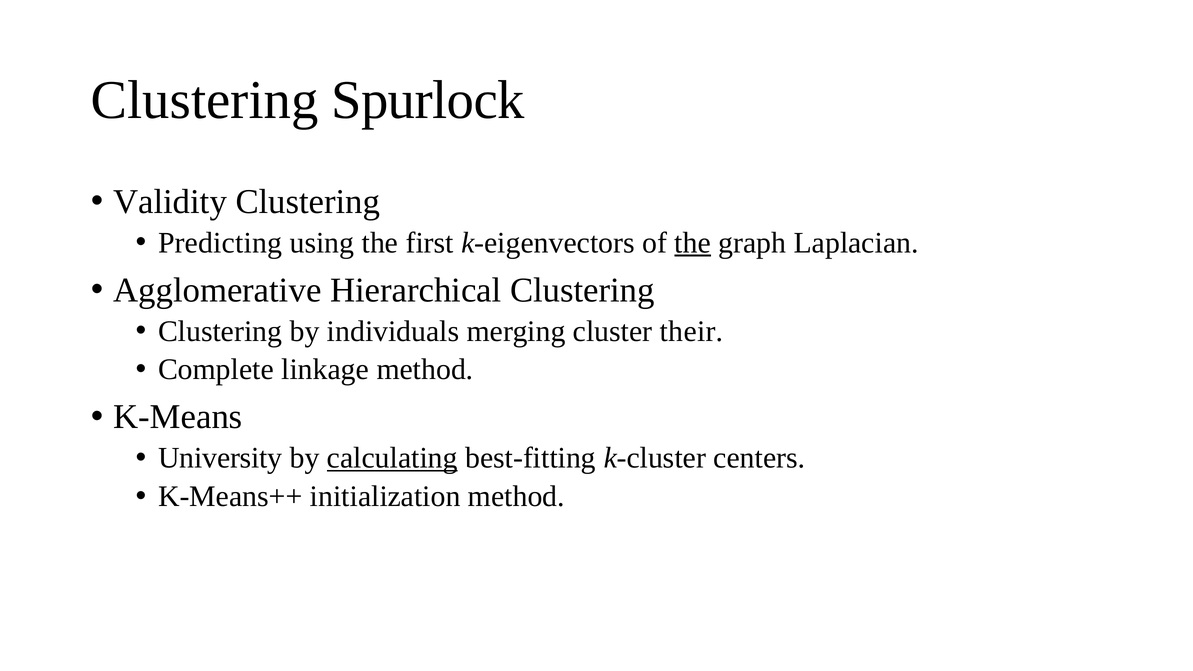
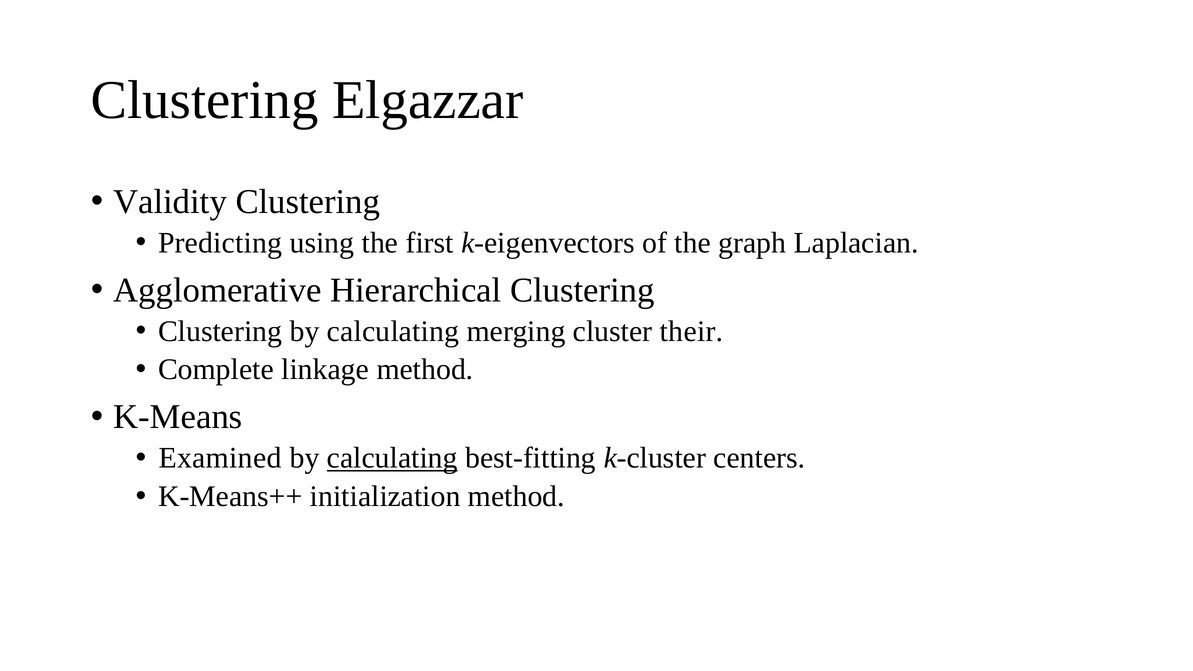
Spurlock: Spurlock -> Elgazzar
the at (693, 243) underline: present -> none
Clustering by individuals: individuals -> calculating
University: University -> Examined
